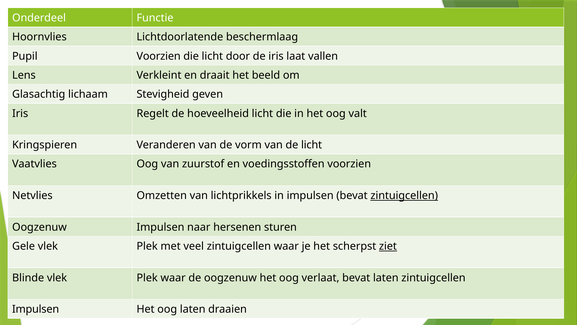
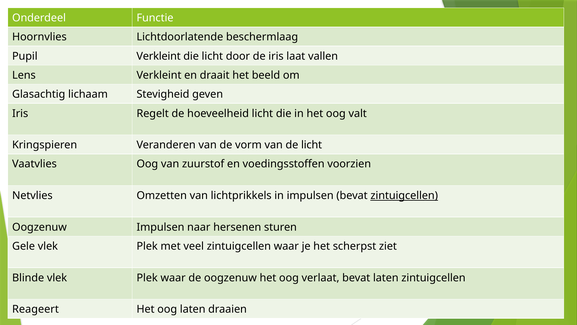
Pupil Voorzien: Voorzien -> Verkleint
ziet underline: present -> none
Impulsen at (36, 309): Impulsen -> Reageert
